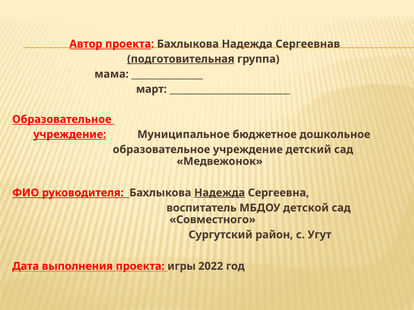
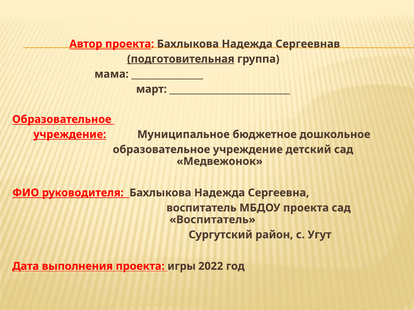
Надежда at (220, 193) underline: present -> none
МБДОУ детской: детской -> проекта
Совместного at (213, 220): Совместного -> Воспитатель
